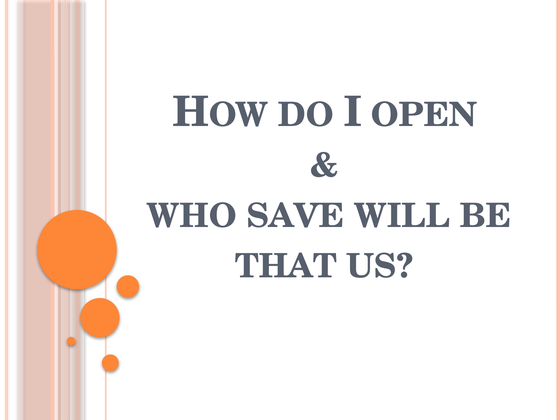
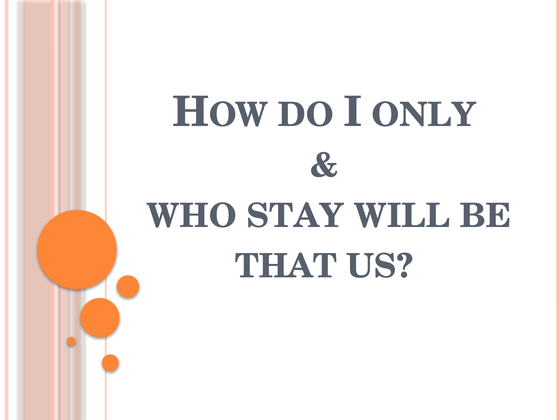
OPEN: OPEN -> ONLY
SAVE: SAVE -> STAY
